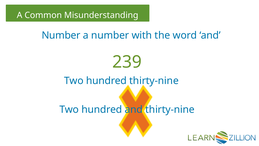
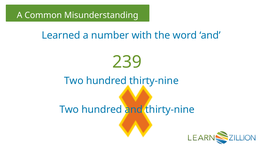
Number at (61, 35): Number -> Learned
